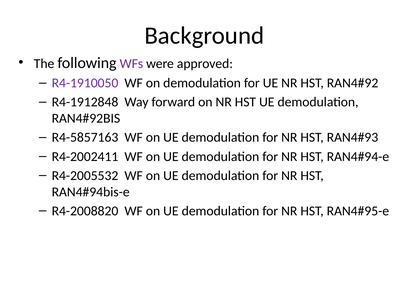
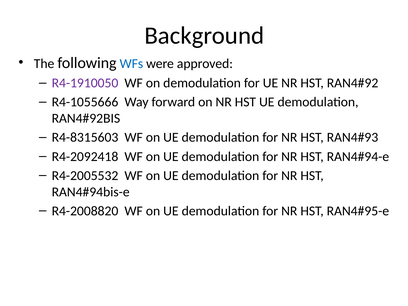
WFs colour: purple -> blue
R4-1912848: R4-1912848 -> R4-1055666
R4-5857163: R4-5857163 -> R4-8315603
R4-2002411: R4-2002411 -> R4-2092418
